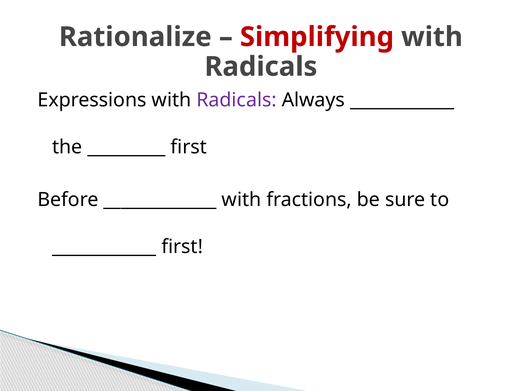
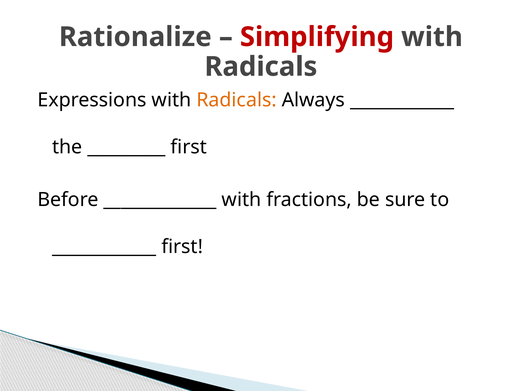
Radicals at (237, 100) colour: purple -> orange
